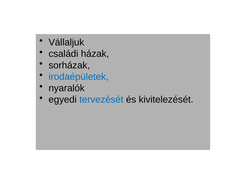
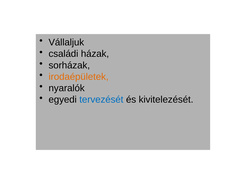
irodaépületek colour: blue -> orange
